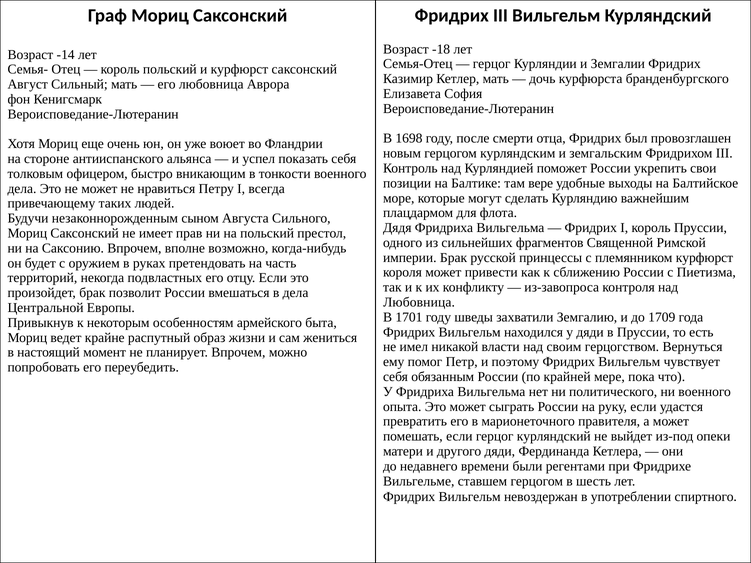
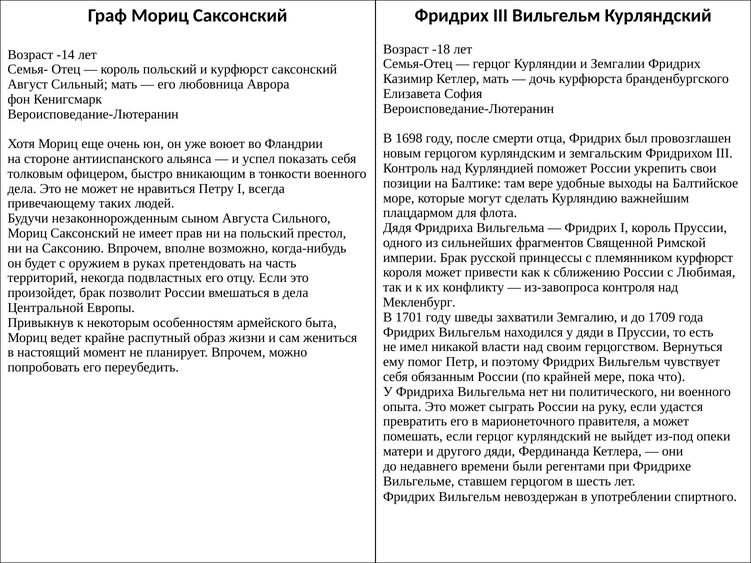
Пиетизма: Пиетизма -> Любимая
Любовница at (419, 302): Любовница -> Мекленбург
